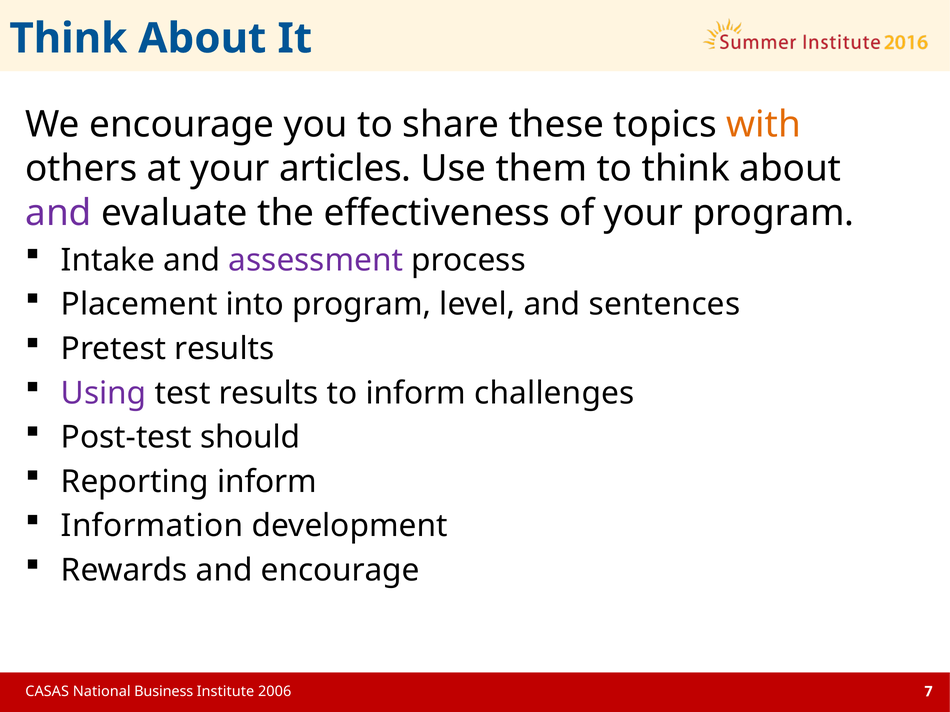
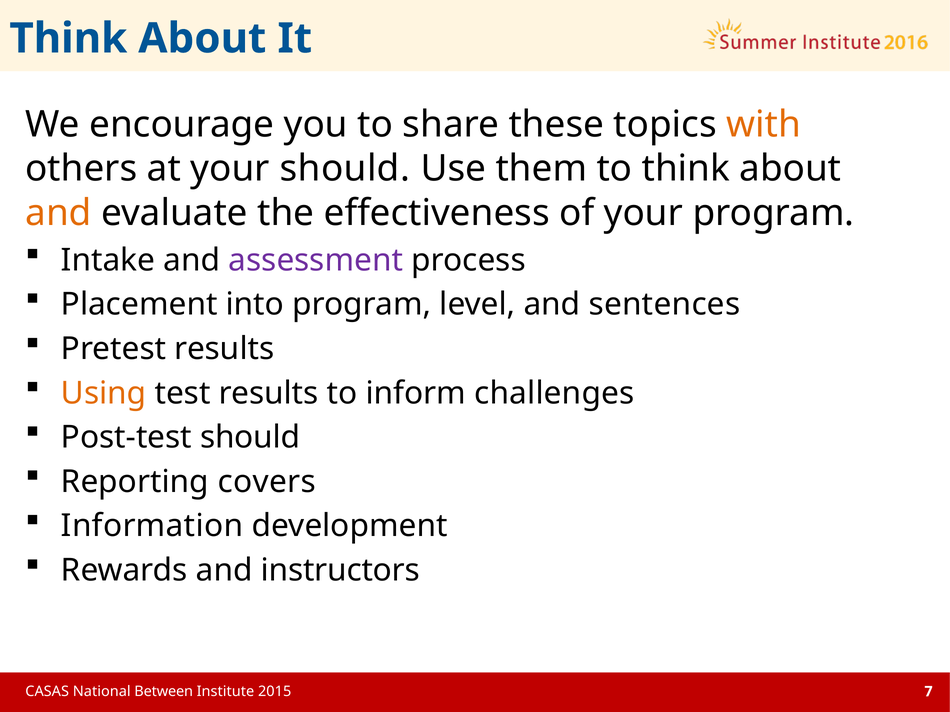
your articles: articles -> should
and at (58, 213) colour: purple -> orange
Using colour: purple -> orange
Reporting inform: inform -> covers
and encourage: encourage -> instructors
Business: Business -> Between
2006: 2006 -> 2015
